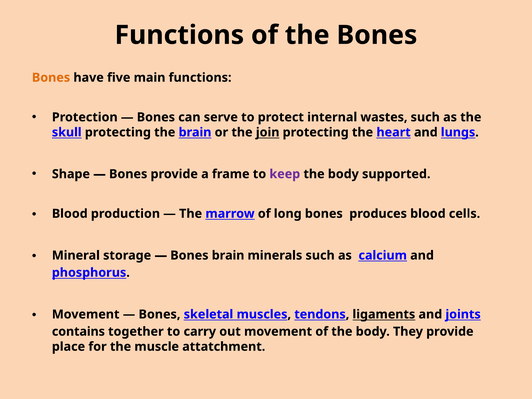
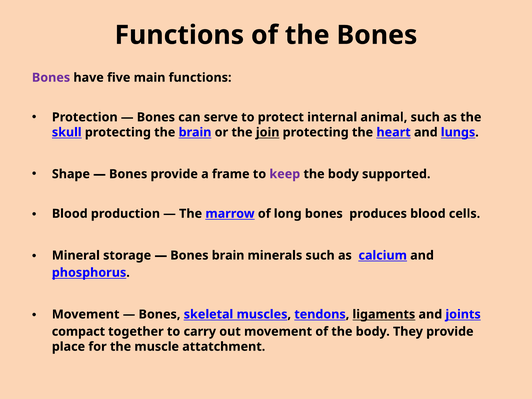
Bones at (51, 78) colour: orange -> purple
wastes: wastes -> animal
contains: contains -> compact
